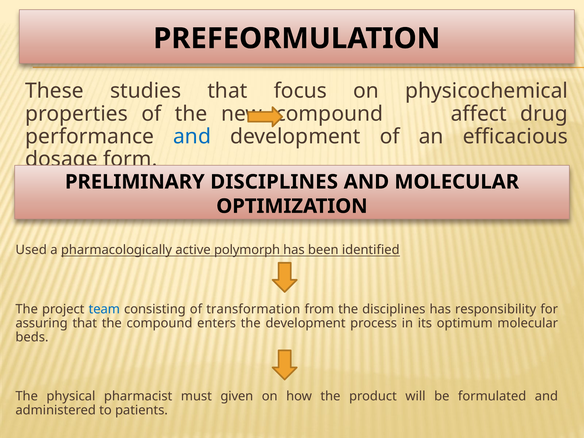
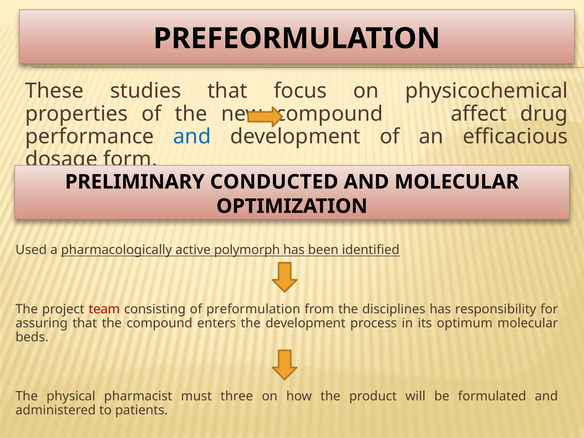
PRELIMINARY DISCIPLINES: DISCIPLINES -> CONDUCTED
team colour: blue -> red
transformation: transformation -> preformulation
given: given -> three
